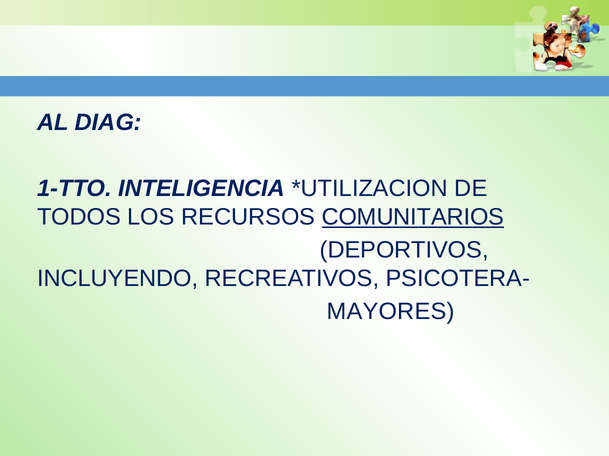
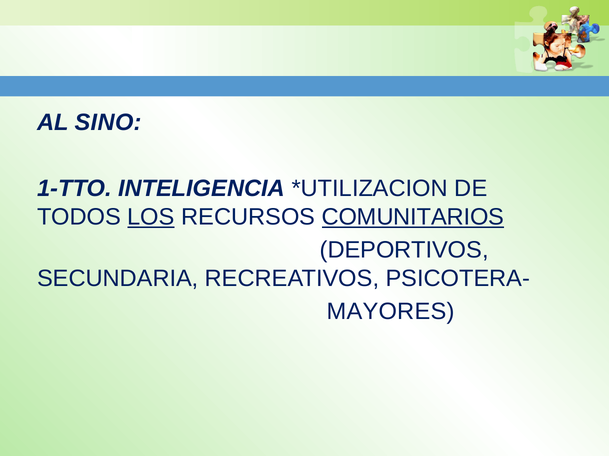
DIAG: DIAG -> SINO
LOS underline: none -> present
INCLUYENDO: INCLUYENDO -> SECUNDARIA
